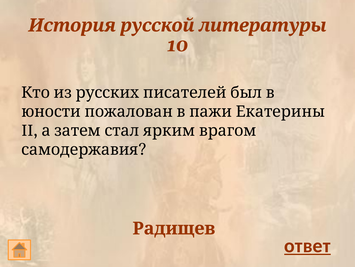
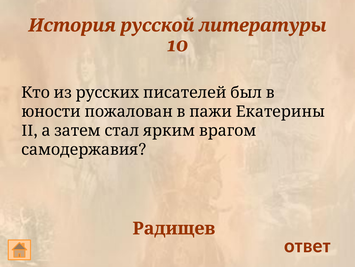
ответ underline: present -> none
